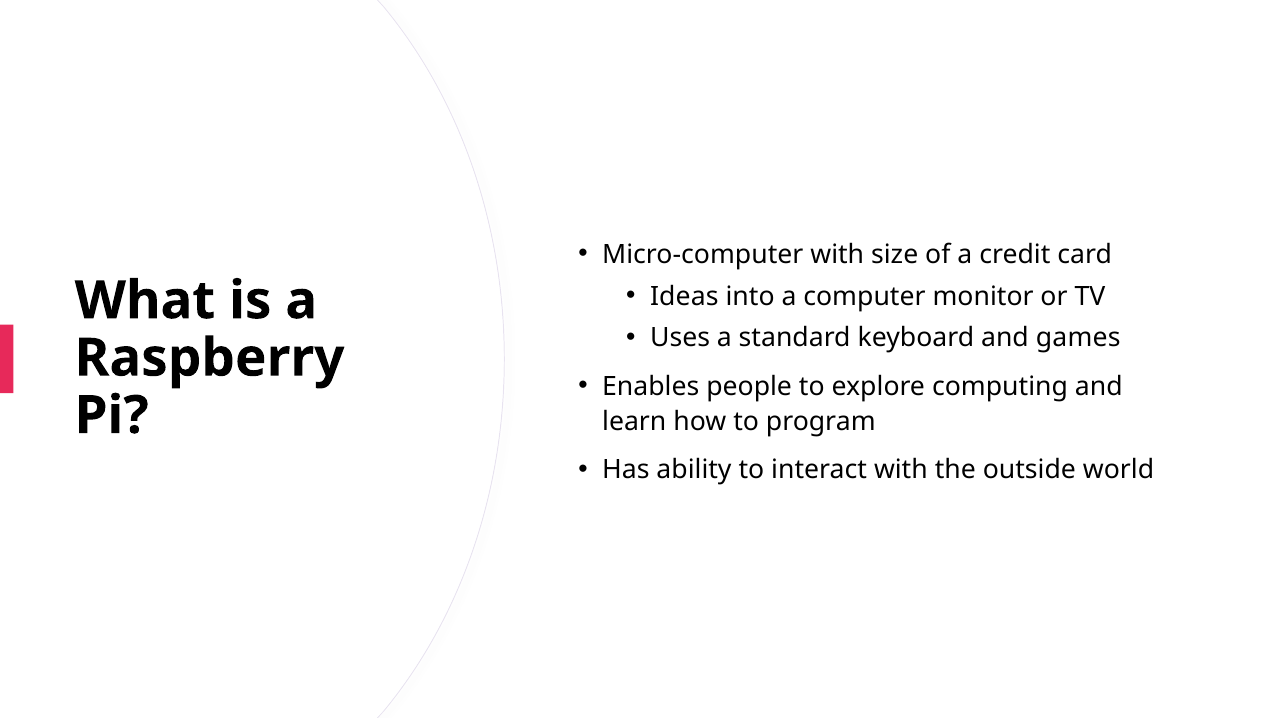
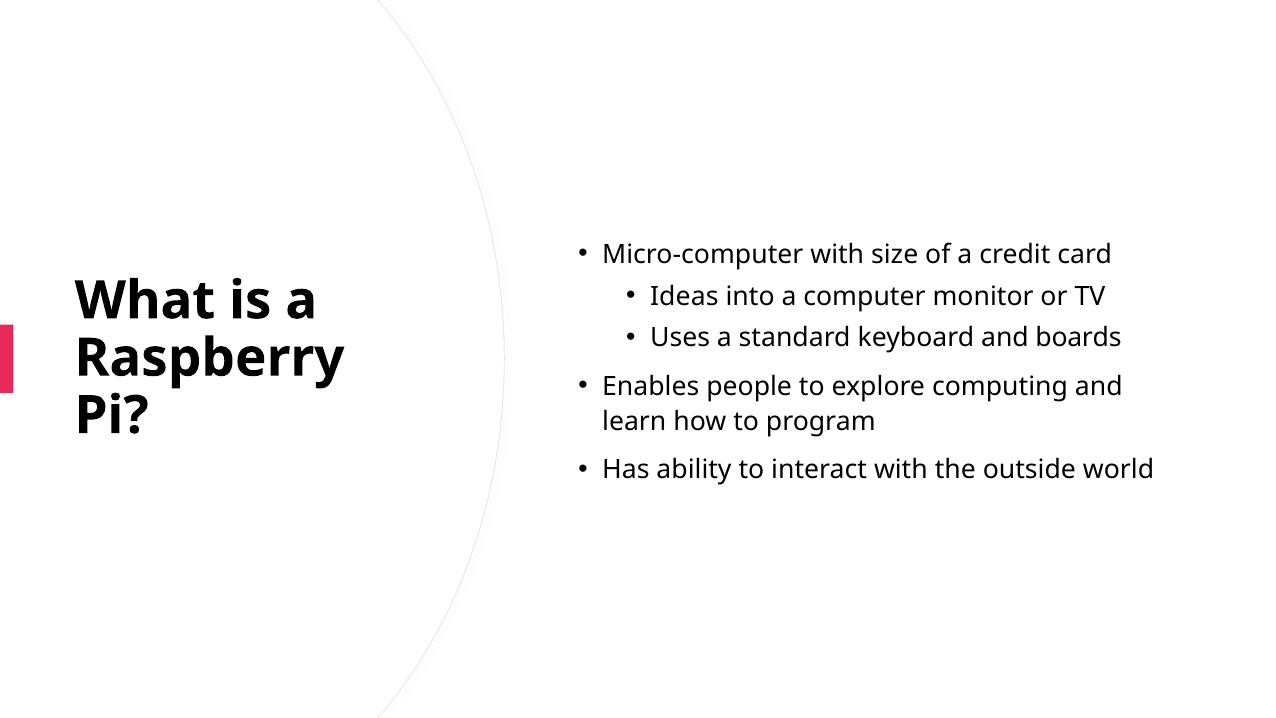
games: games -> boards
